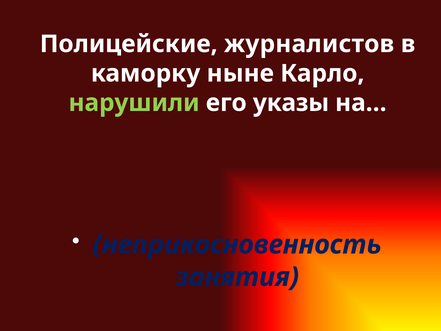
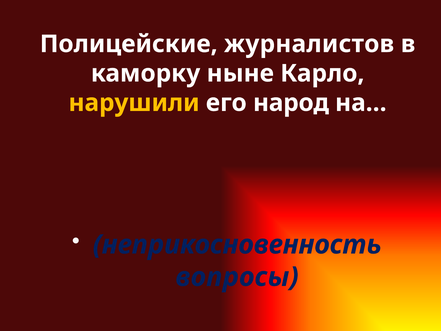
нарушили colour: light green -> yellow
указы: указы -> народ
занятия: занятия -> вопросы
